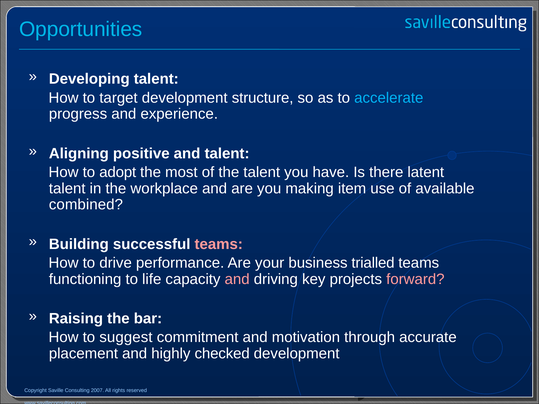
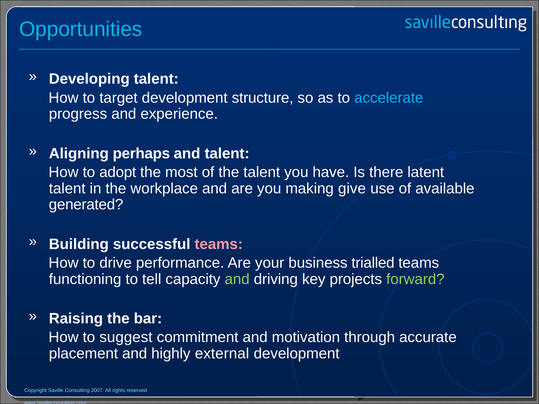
positive: positive -> perhaps
item: item -> give
combined: combined -> generated
life: life -> tell
and at (237, 279) colour: pink -> light green
forward colour: pink -> light green
checked: checked -> external
